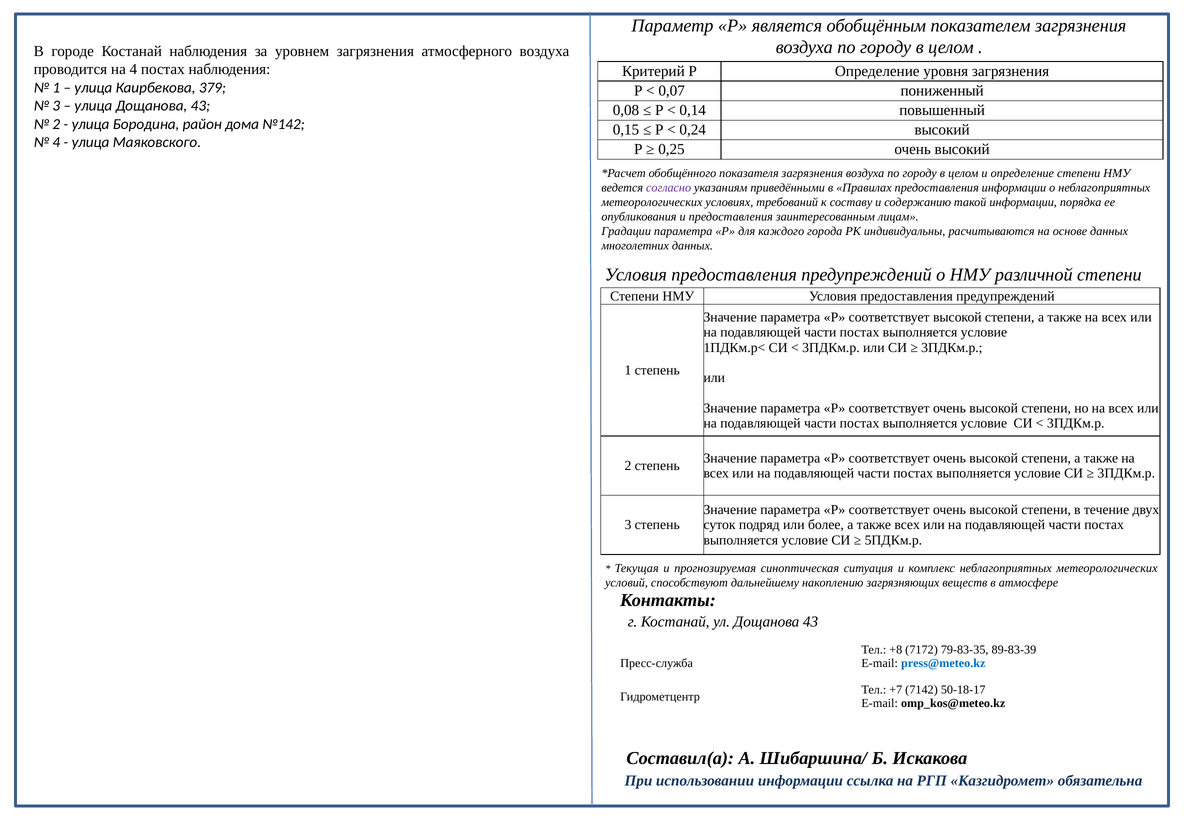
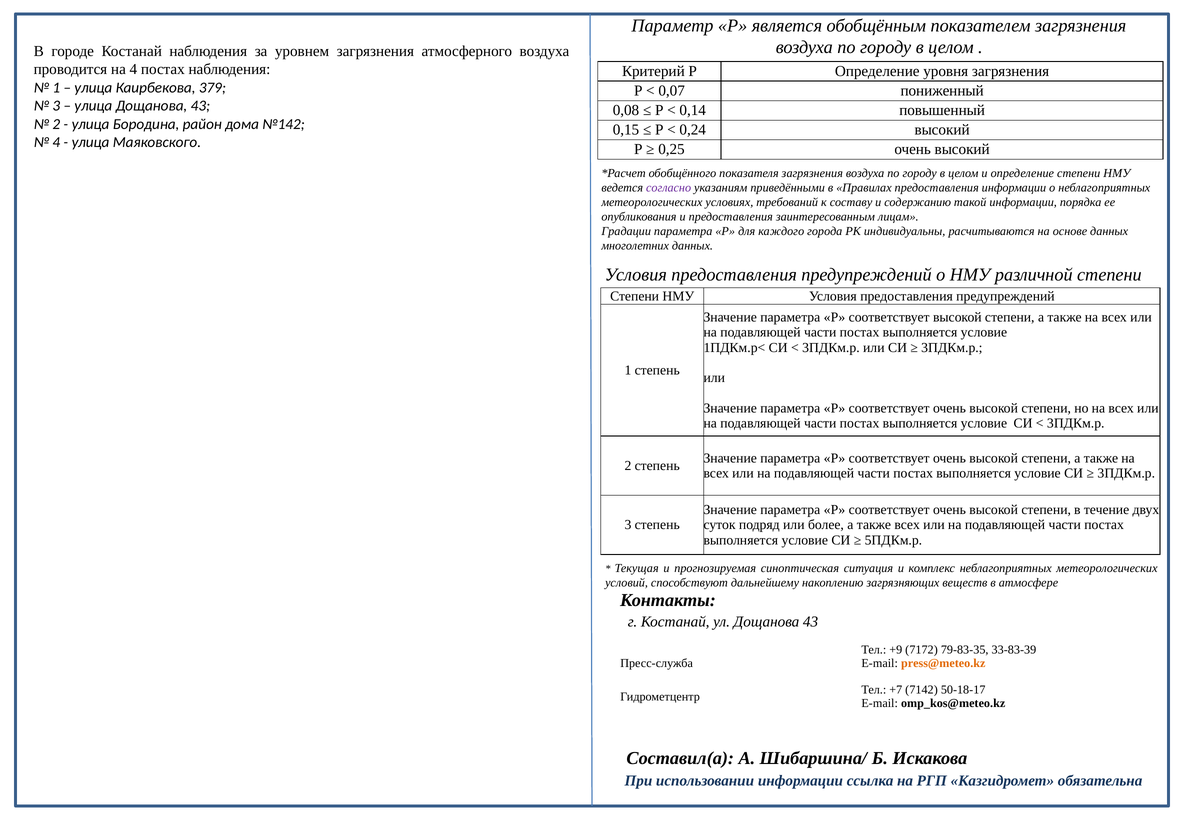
+8: +8 -> +9
89-83-39: 89-83-39 -> 33-83-39
press@meteo.kz colour: blue -> orange
